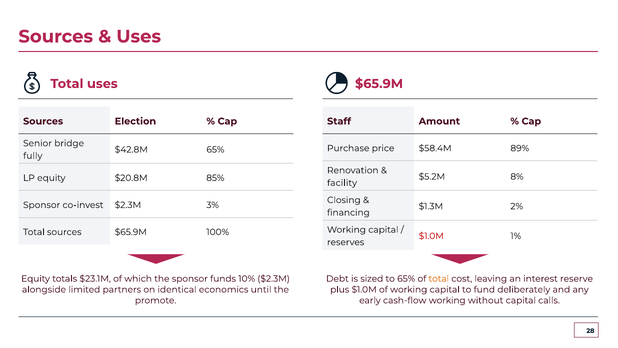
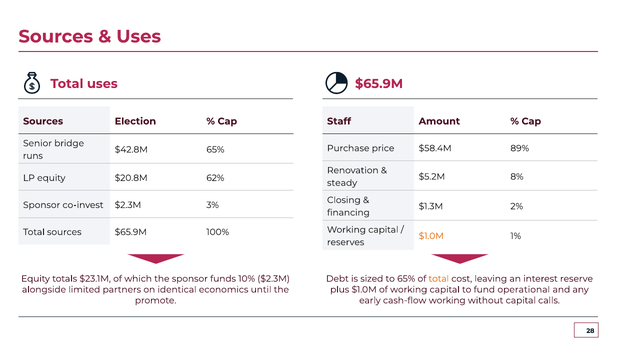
fully: fully -> runs
85%: 85% -> 62%
facility: facility -> steady
$1.0M at (431, 236) colour: red -> orange
deliberately: deliberately -> operational
